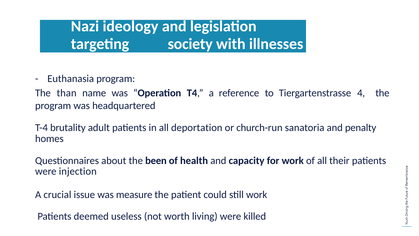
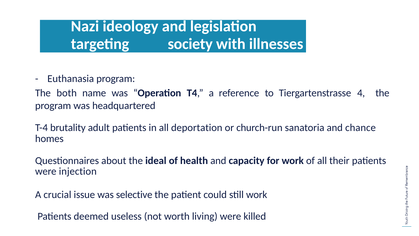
than: than -> both
penalty: penalty -> chance
been: been -> ideal
measure: measure -> selective
